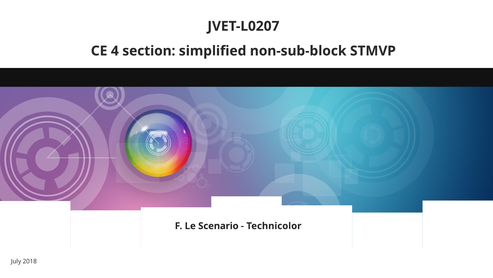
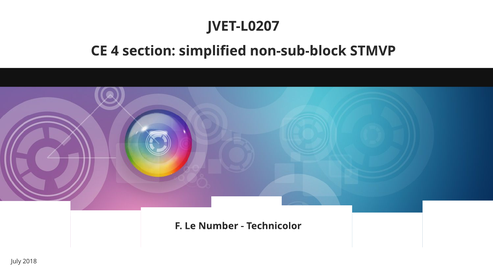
Scenario: Scenario -> Number
